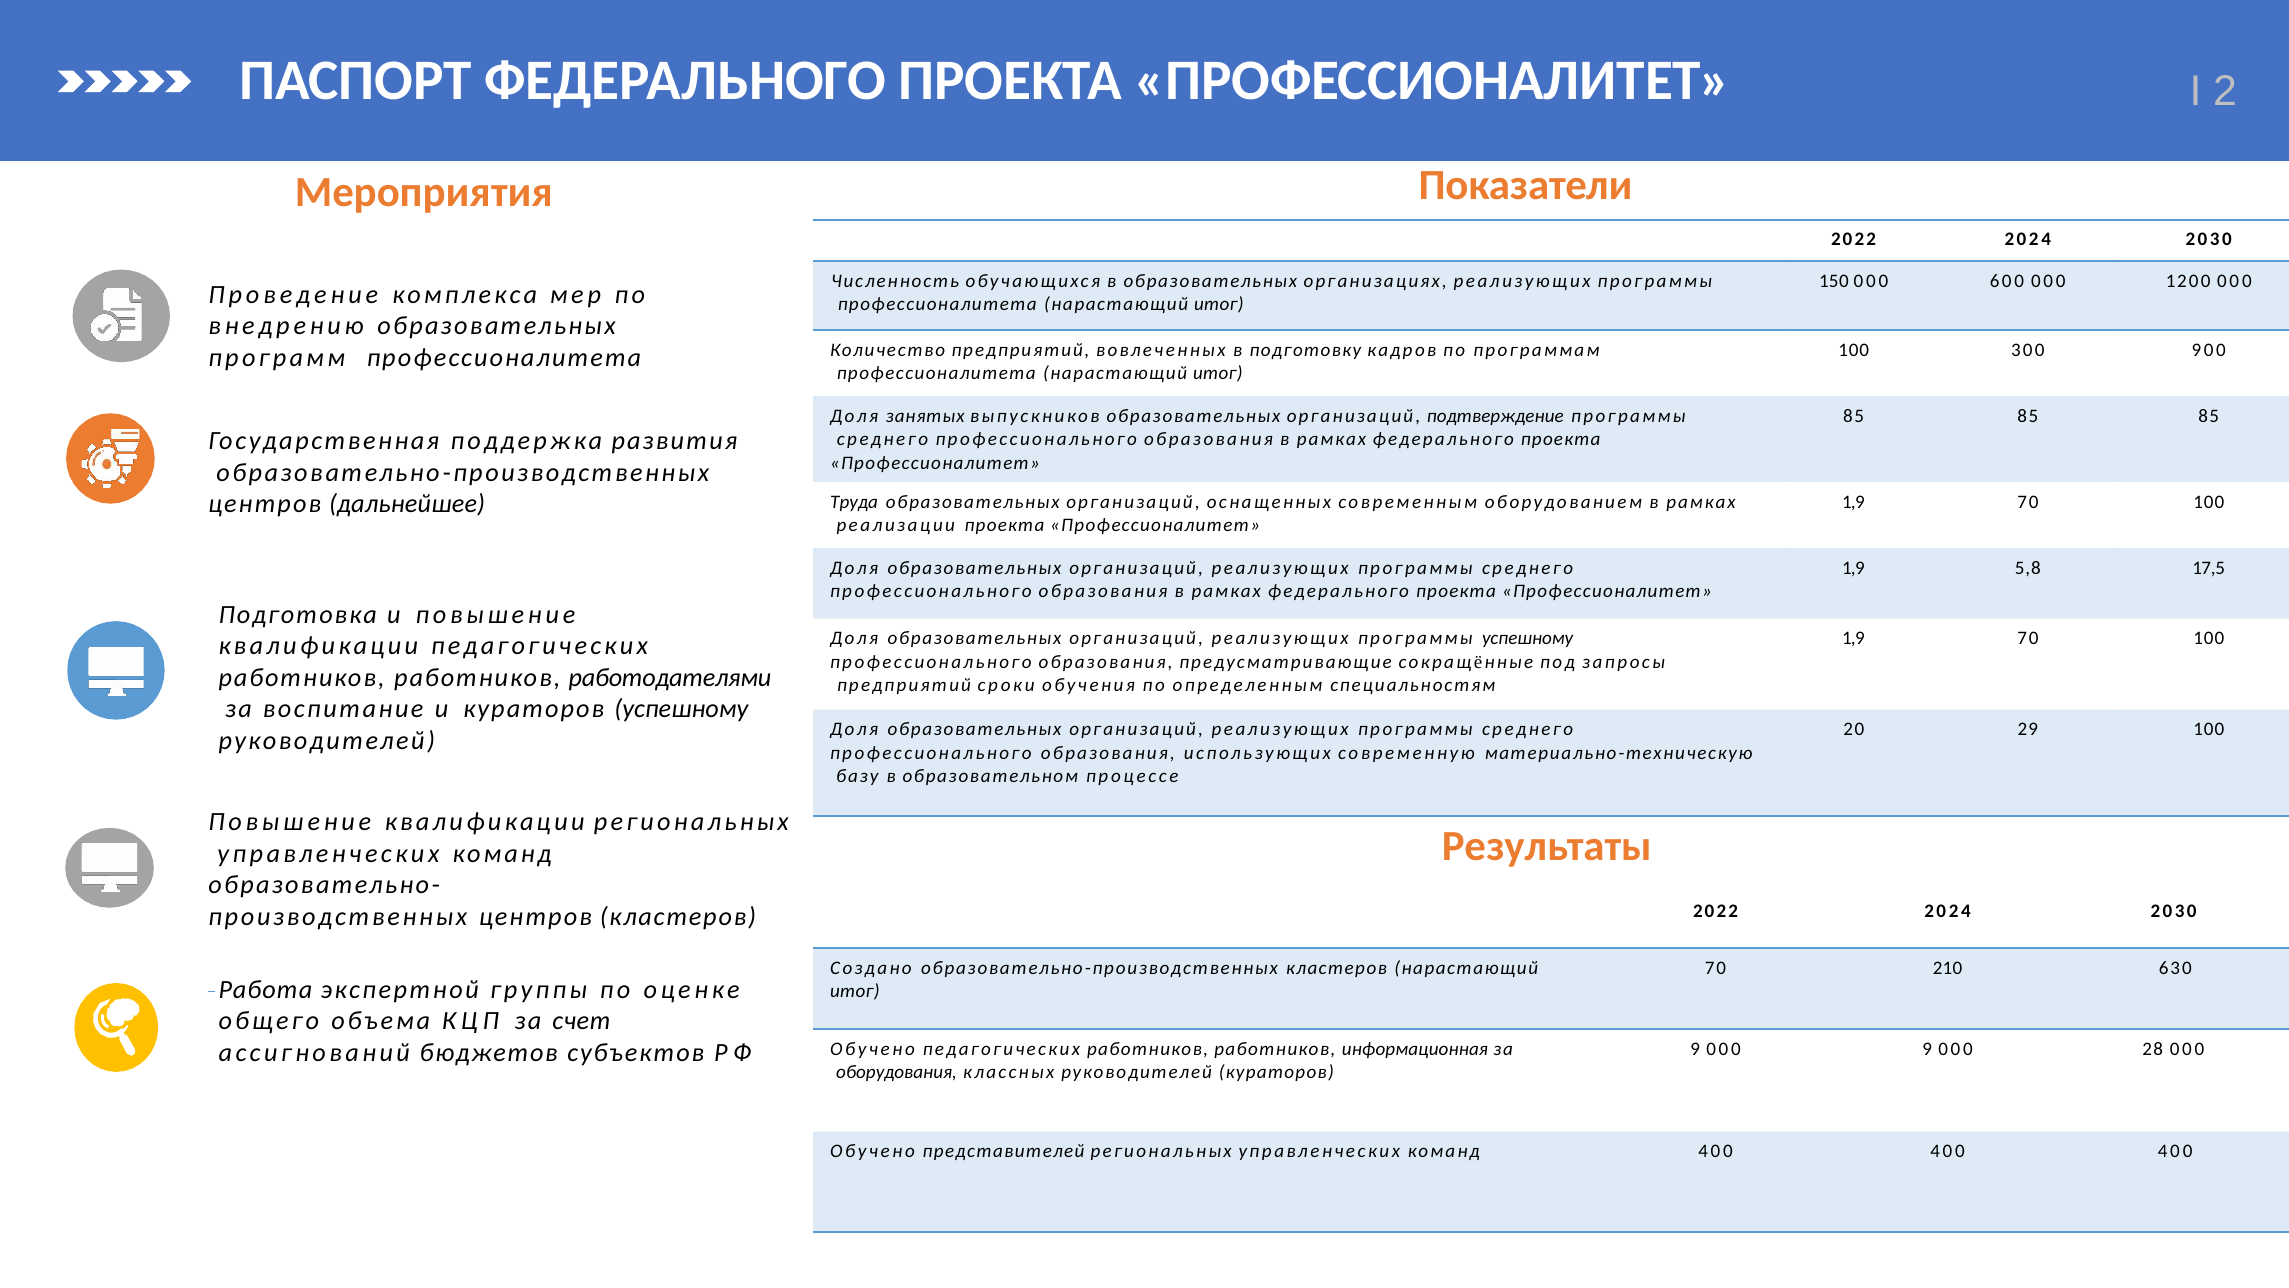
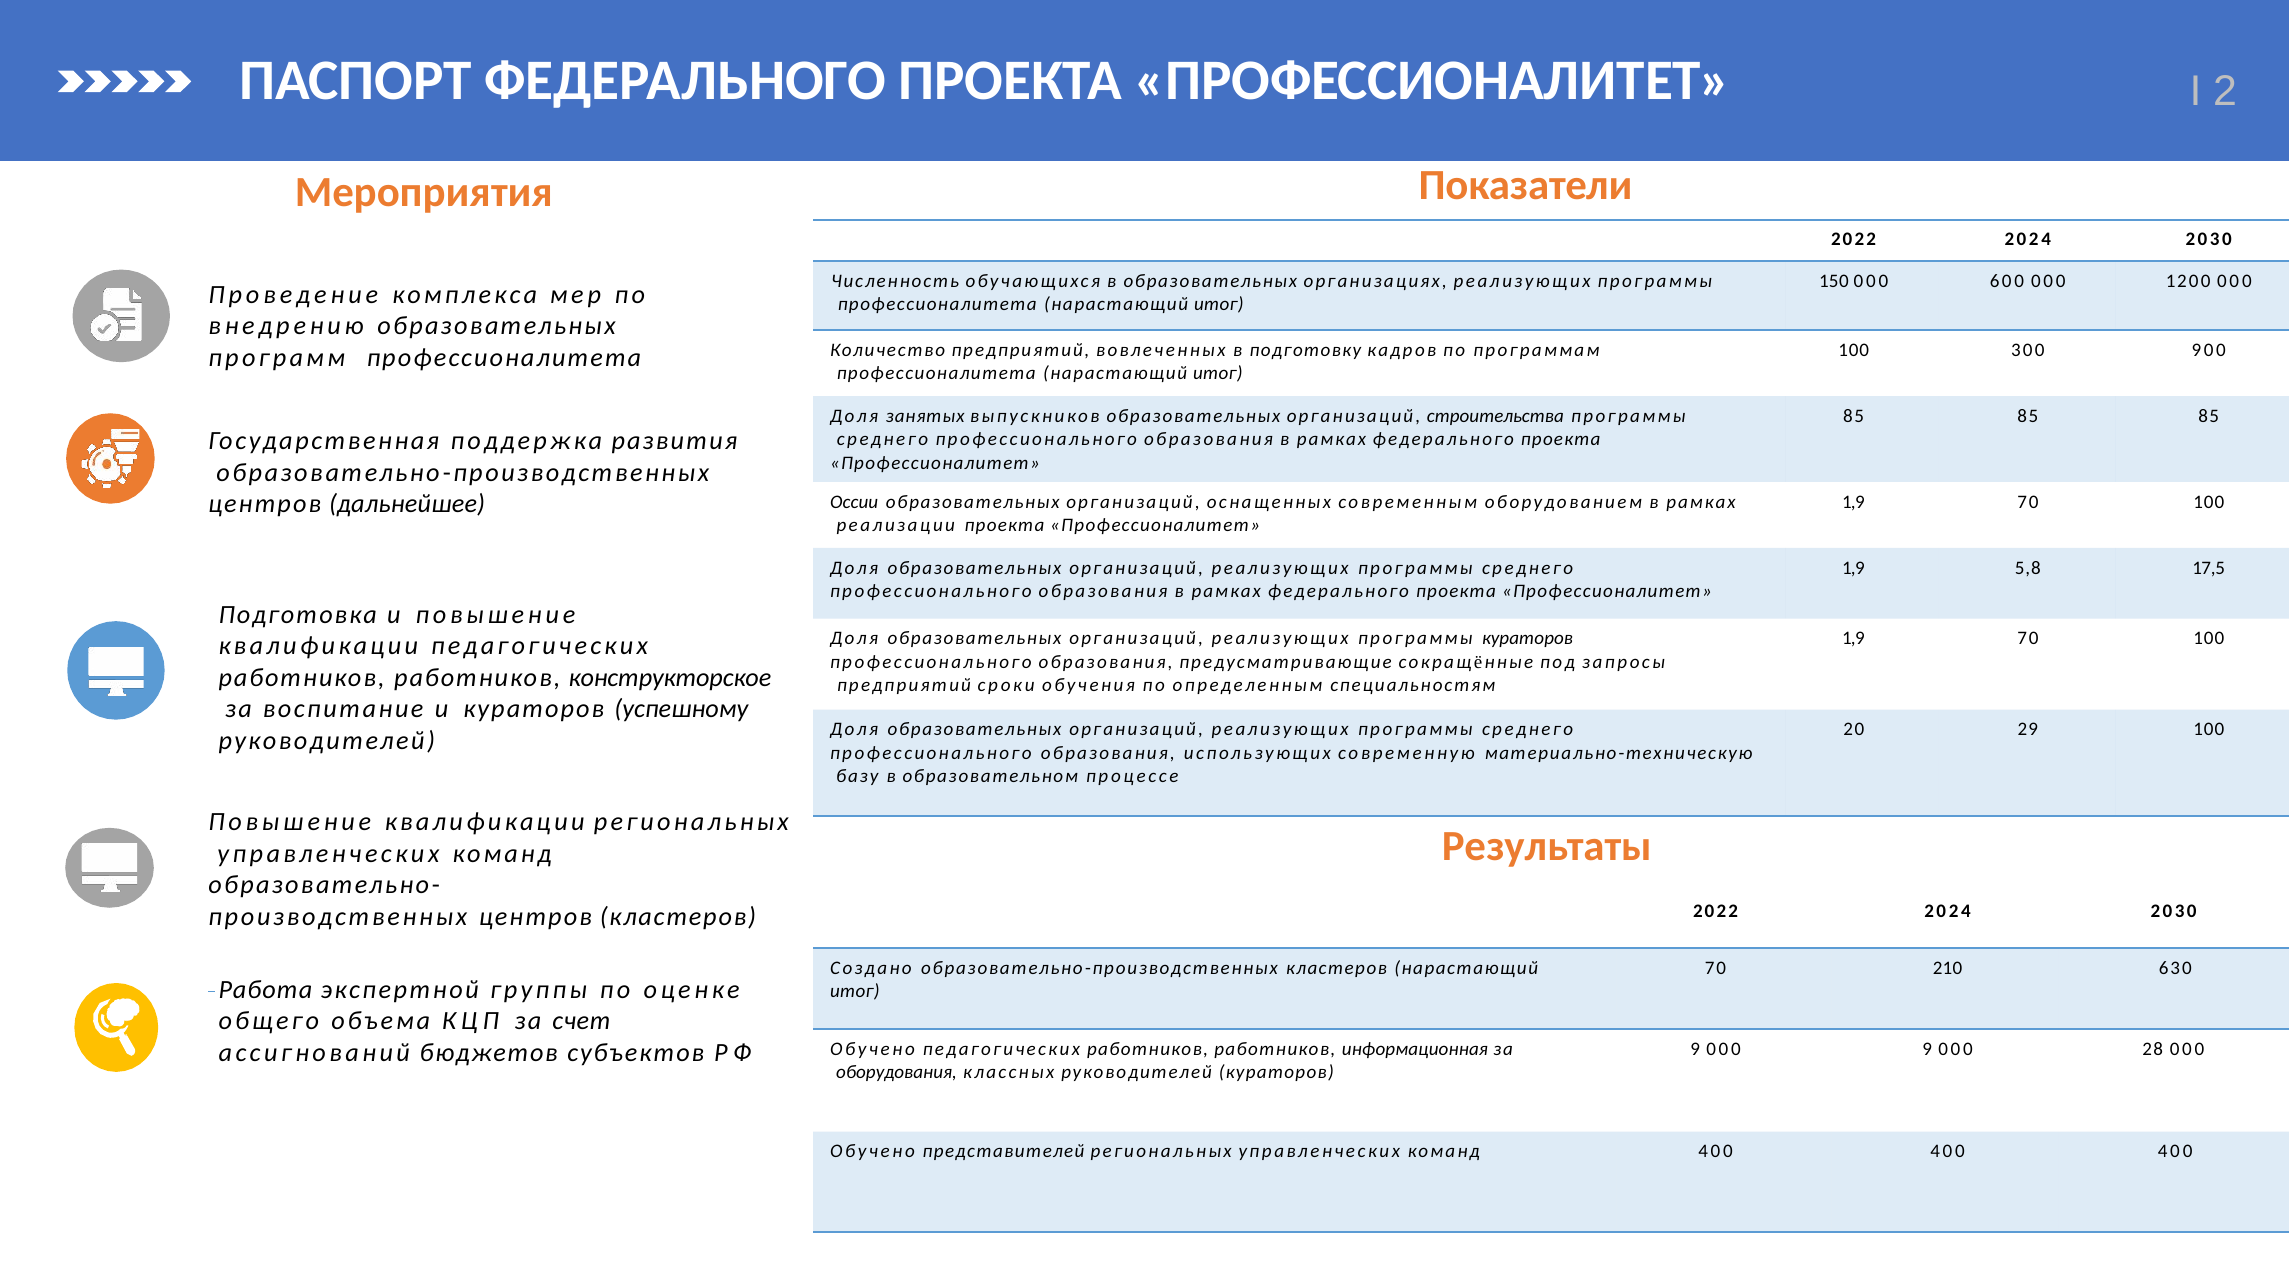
подтверждение: подтверждение -> строительства
Труда: Труда -> Оссии
программы успешному: успешному -> кураторов
работодателями: работодателями -> конструкторское
